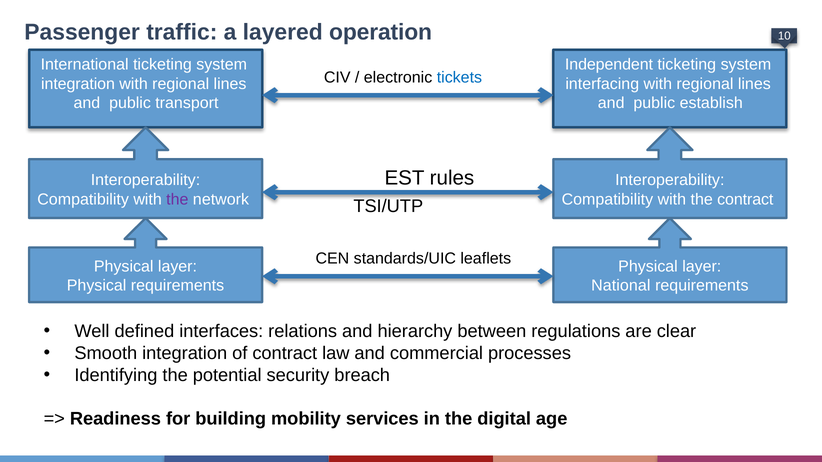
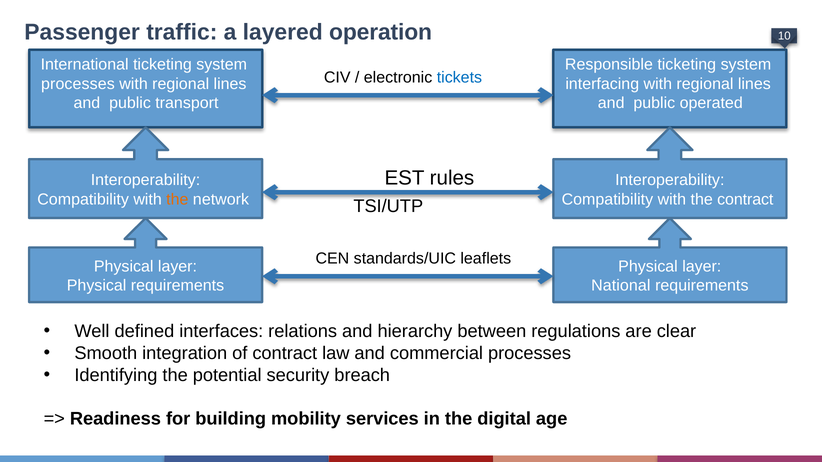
Independent: Independent -> Responsible
integration at (78, 84): integration -> processes
establish: establish -> operated
the at (177, 199) colour: purple -> orange
